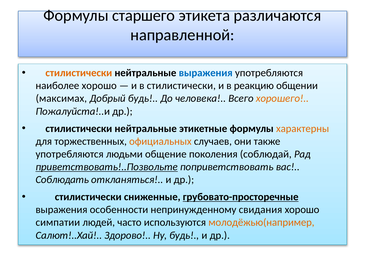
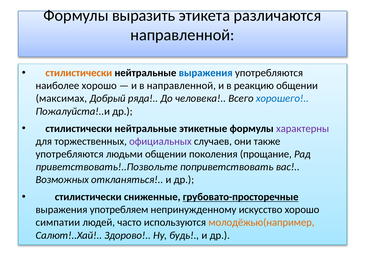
старшего: старшего -> выразить
в стилистически: стилистически -> направленной
Добрый будь: будь -> ряда
хорошего colour: orange -> blue
характерны colour: orange -> purple
официальных colour: orange -> purple
людьми общение: общение -> общении
соблюдай: соблюдай -> прощание
приветствовать!..Позвольте underline: present -> none
Соблюдать: Соблюдать -> Возможных
особенности: особенности -> употребляем
свидания: свидания -> искусство
